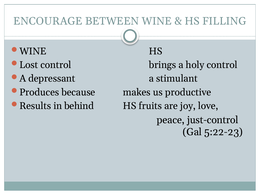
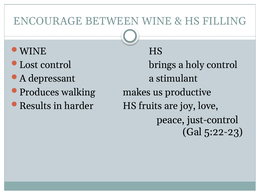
because: because -> walking
behind: behind -> harder
